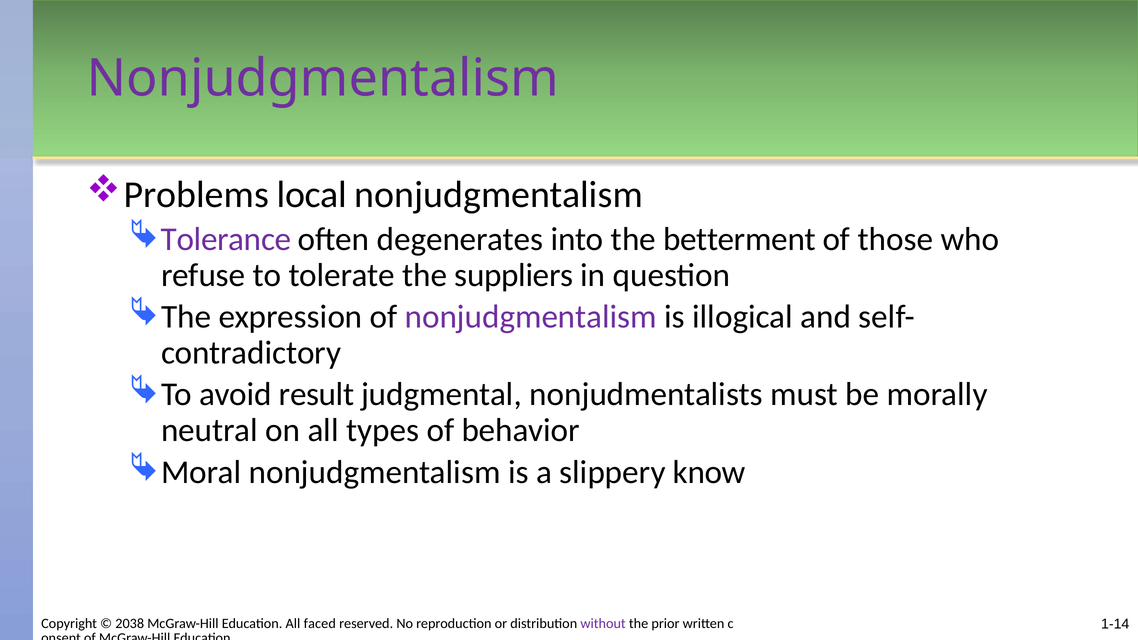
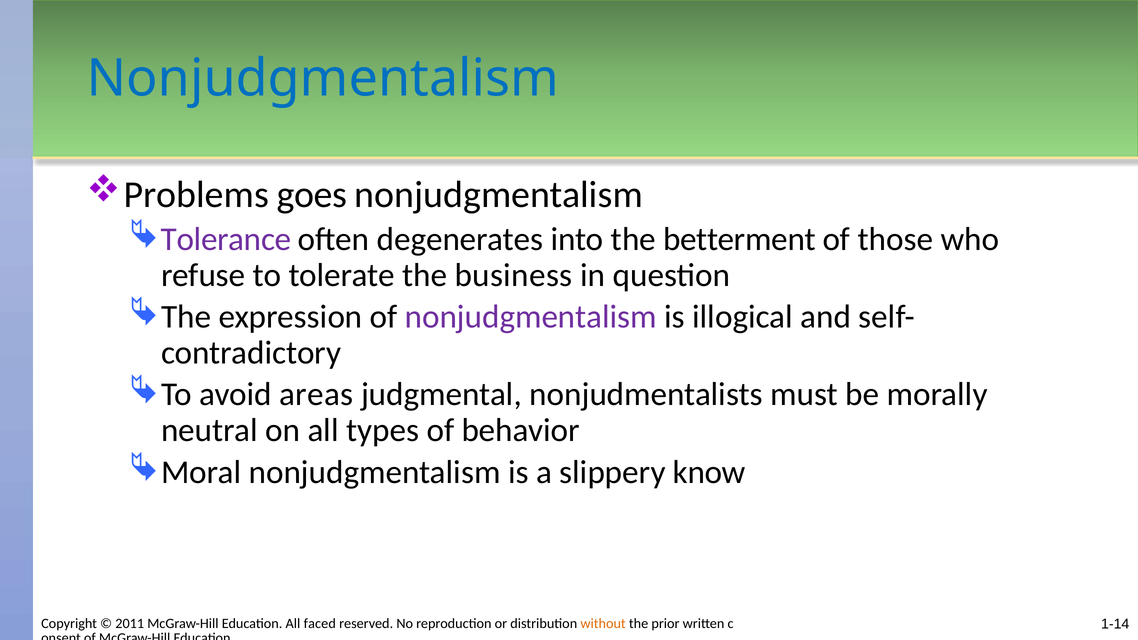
Nonjudgmentalism at (323, 79) colour: purple -> blue
local: local -> goes
suppliers: suppliers -> business
result: result -> areas
2038: 2038 -> 2011
without colour: purple -> orange
